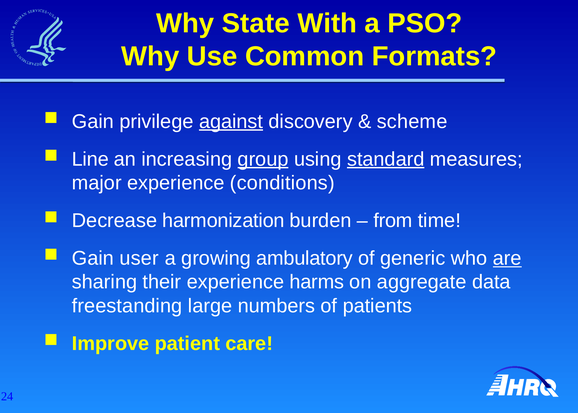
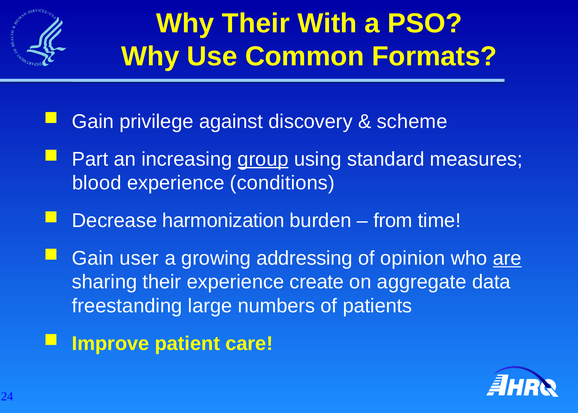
Why State: State -> Their
against underline: present -> none
Line: Line -> Part
standard underline: present -> none
major: major -> blood
ambulatory: ambulatory -> addressing
generic: generic -> opinion
harms: harms -> create
